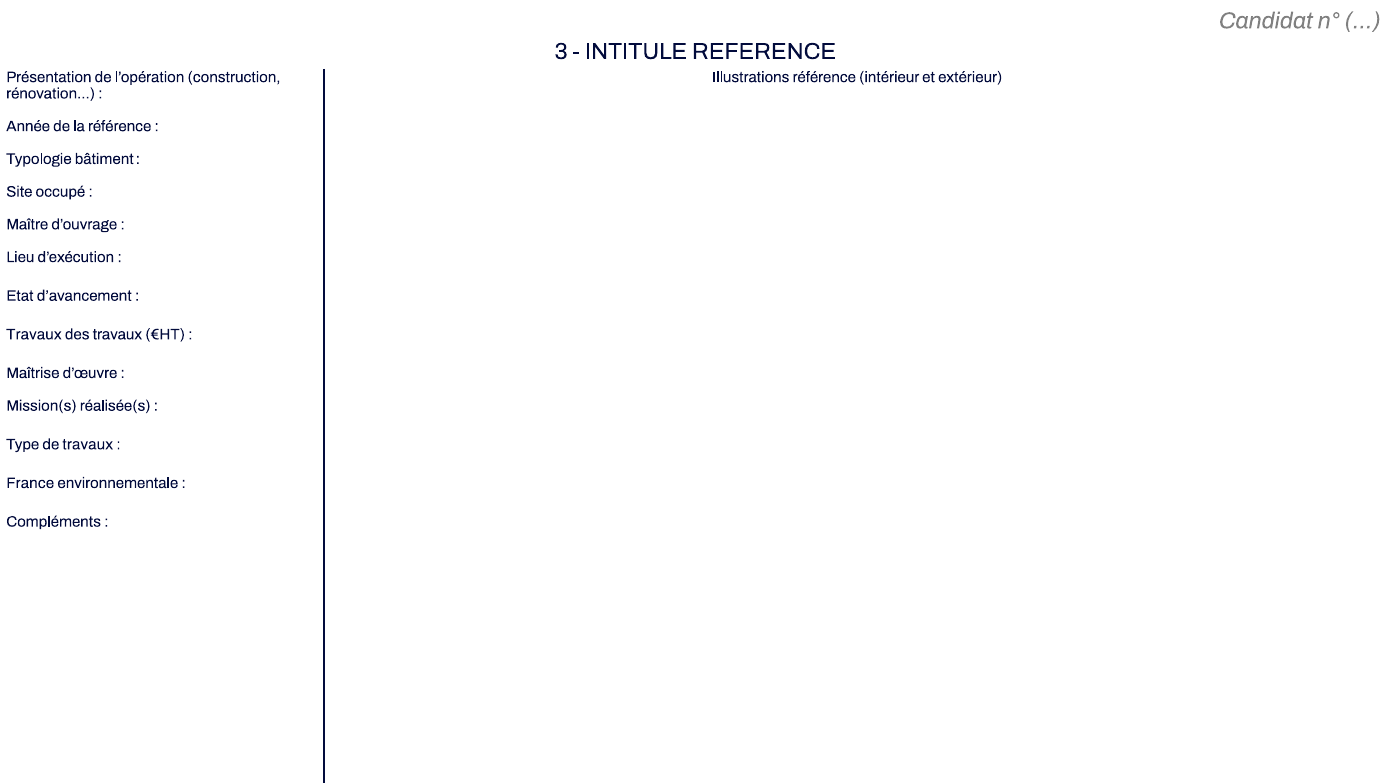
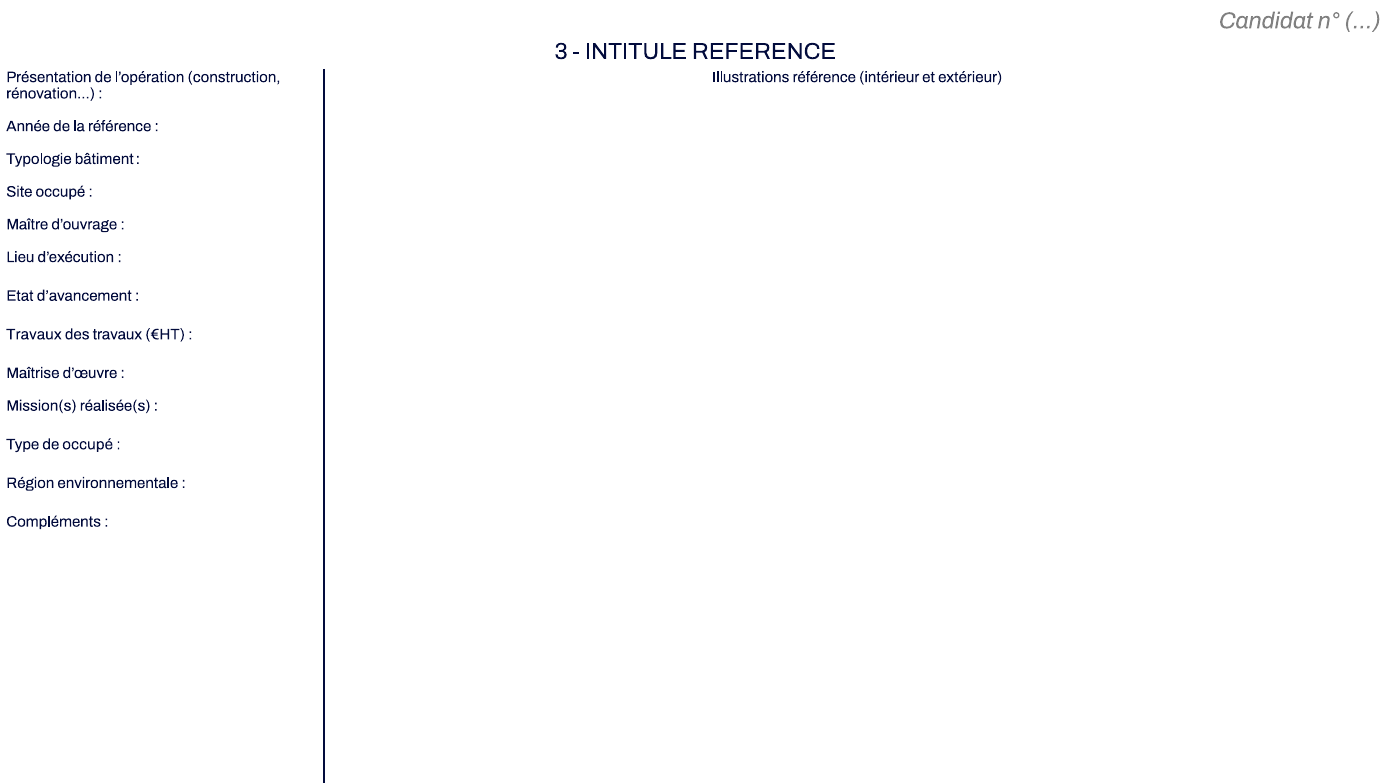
de travaux: travaux -> occupé
France: France -> Région
